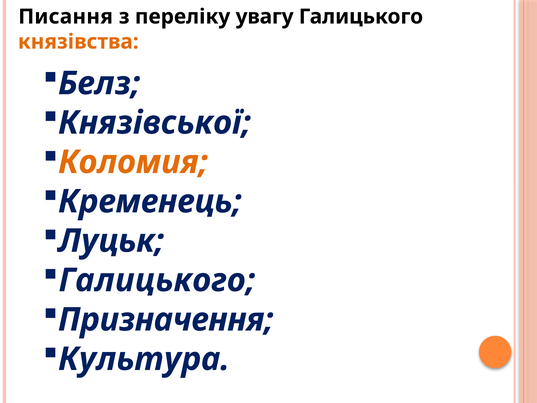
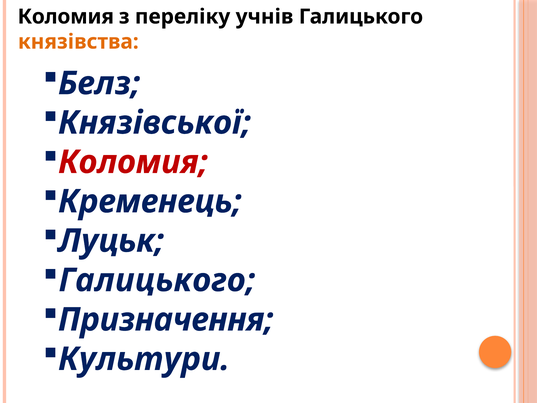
Писання at (66, 17): Писання -> Коломия
увагу: увагу -> учнів
Коломия at (133, 162) colour: orange -> red
Культура: Культура -> Культури
